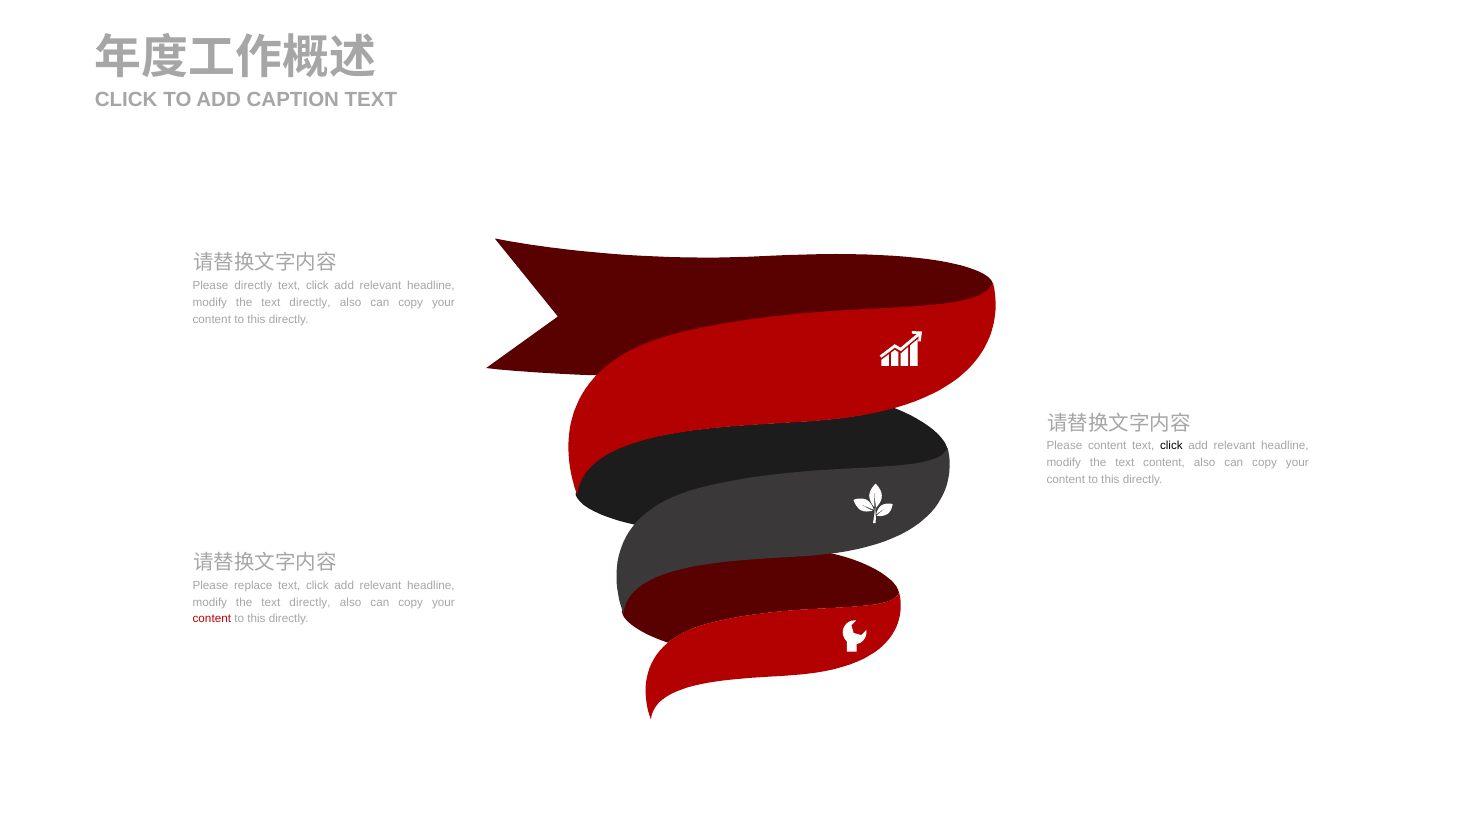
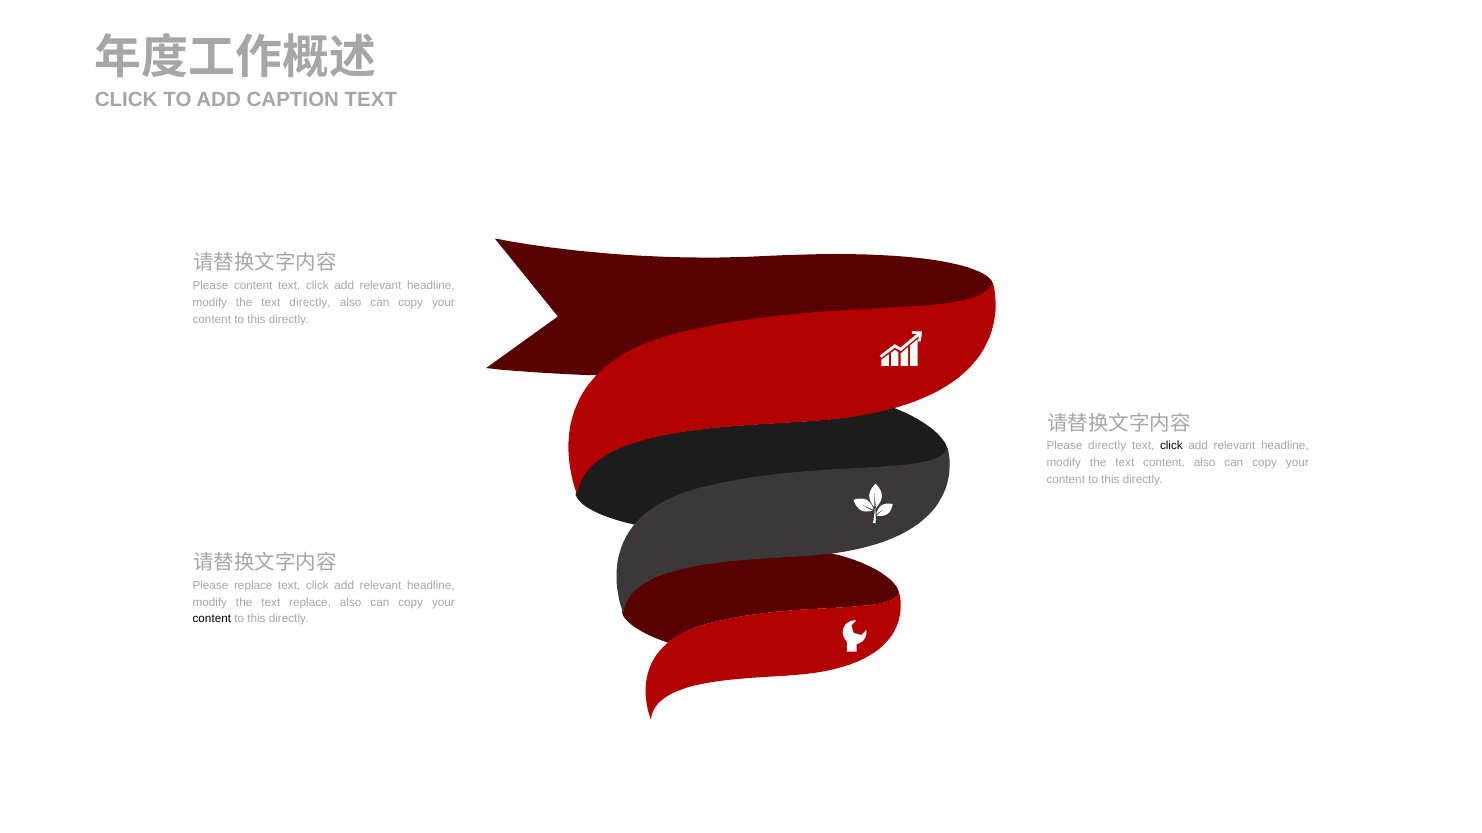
Please directly: directly -> content
Please content: content -> directly
directly at (310, 603): directly -> replace
content at (212, 619) colour: red -> black
